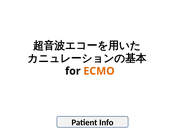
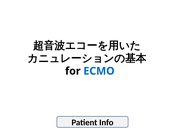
ECMO colour: orange -> blue
